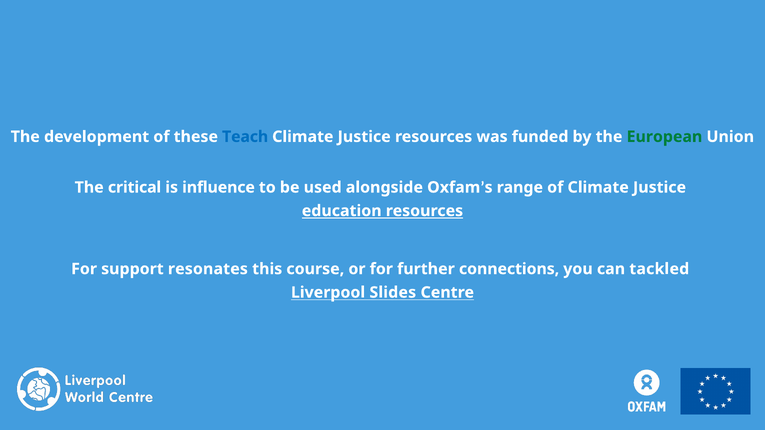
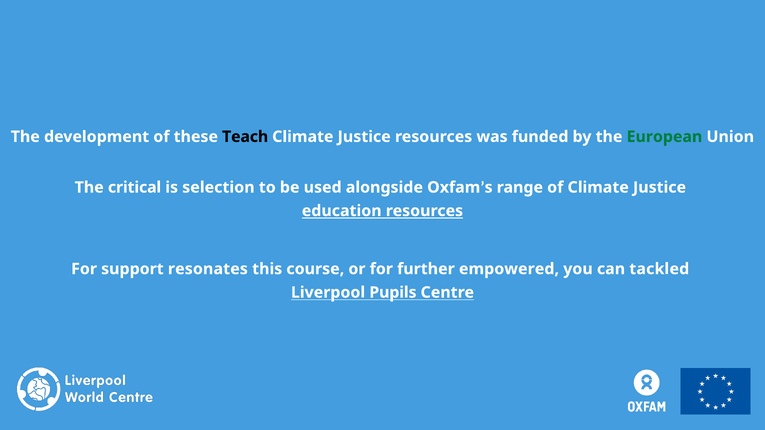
Teach colour: blue -> black
influence: influence -> selection
connections: connections -> empowered
Slides: Slides -> Pupils
